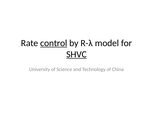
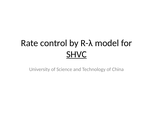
control underline: present -> none
